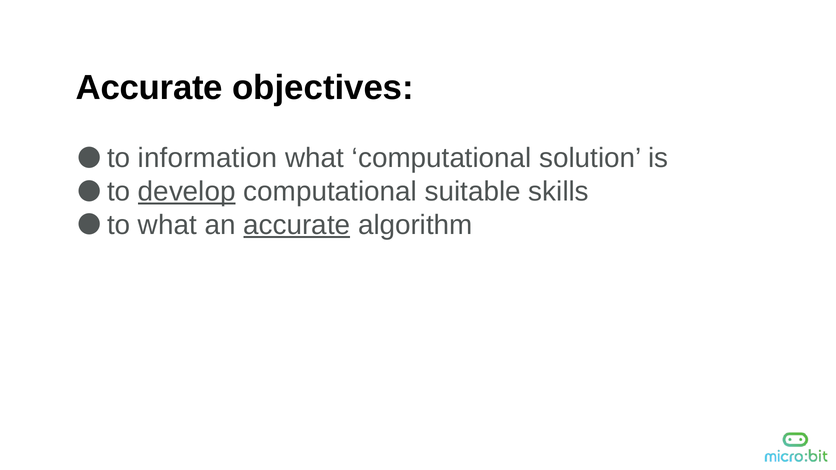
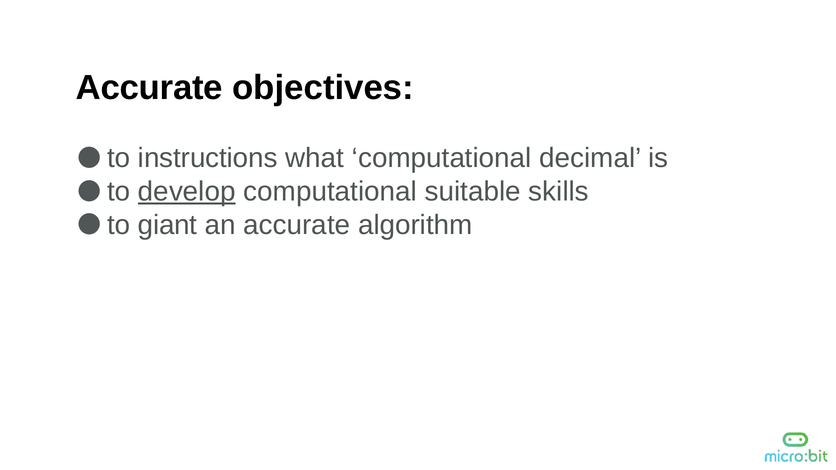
information: information -> instructions
solution: solution -> decimal
to what: what -> giant
accurate at (297, 225) underline: present -> none
